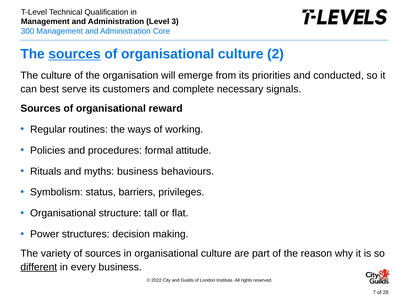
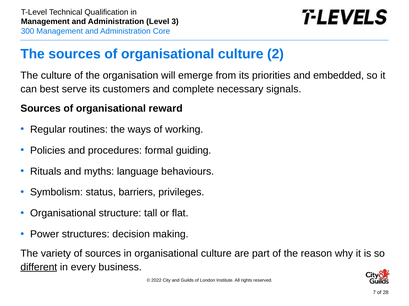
sources at (75, 54) underline: present -> none
conducted: conducted -> embedded
attitude: attitude -> guiding
myths business: business -> language
